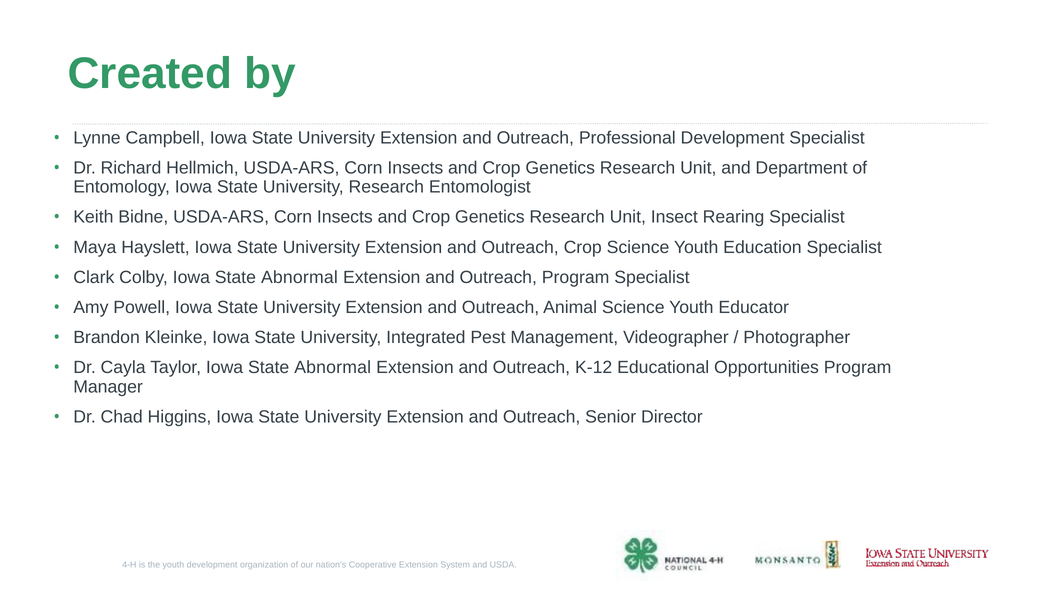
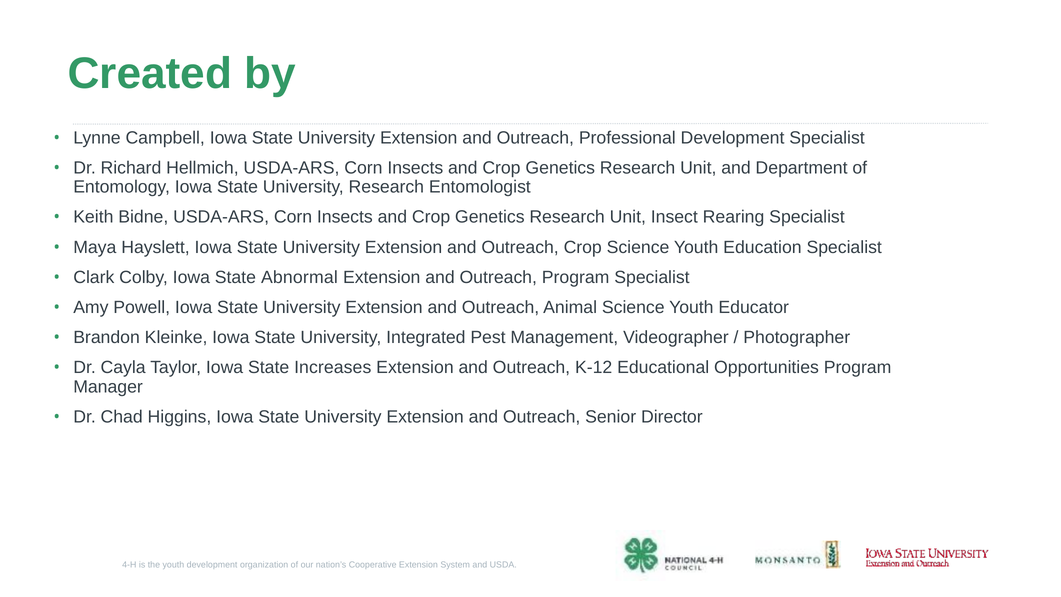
Taylor Iowa State Abnormal: Abnormal -> Increases
